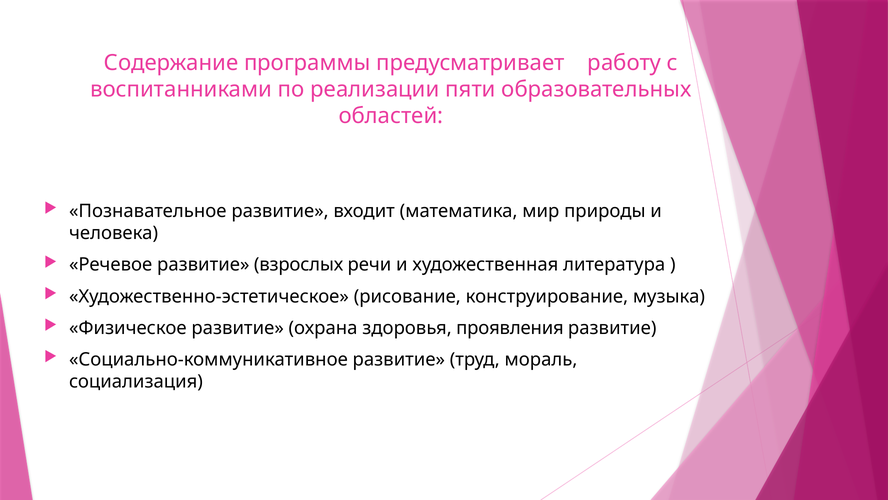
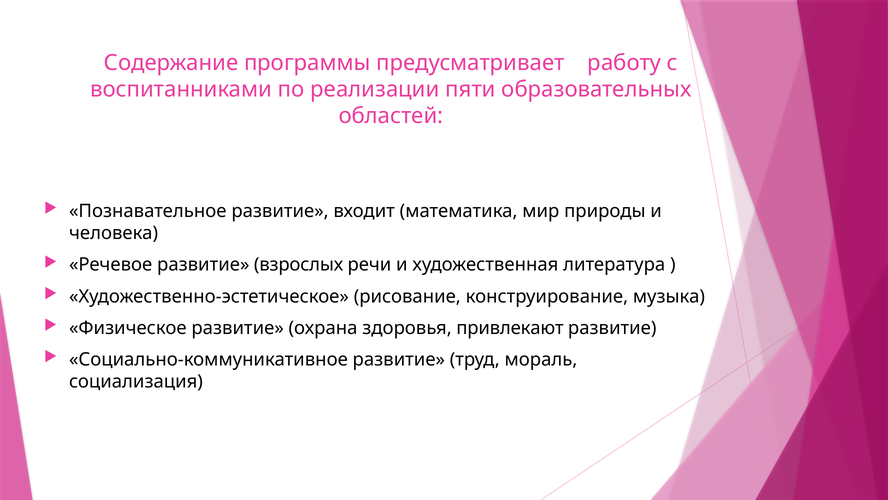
проявления: проявления -> привлекают
